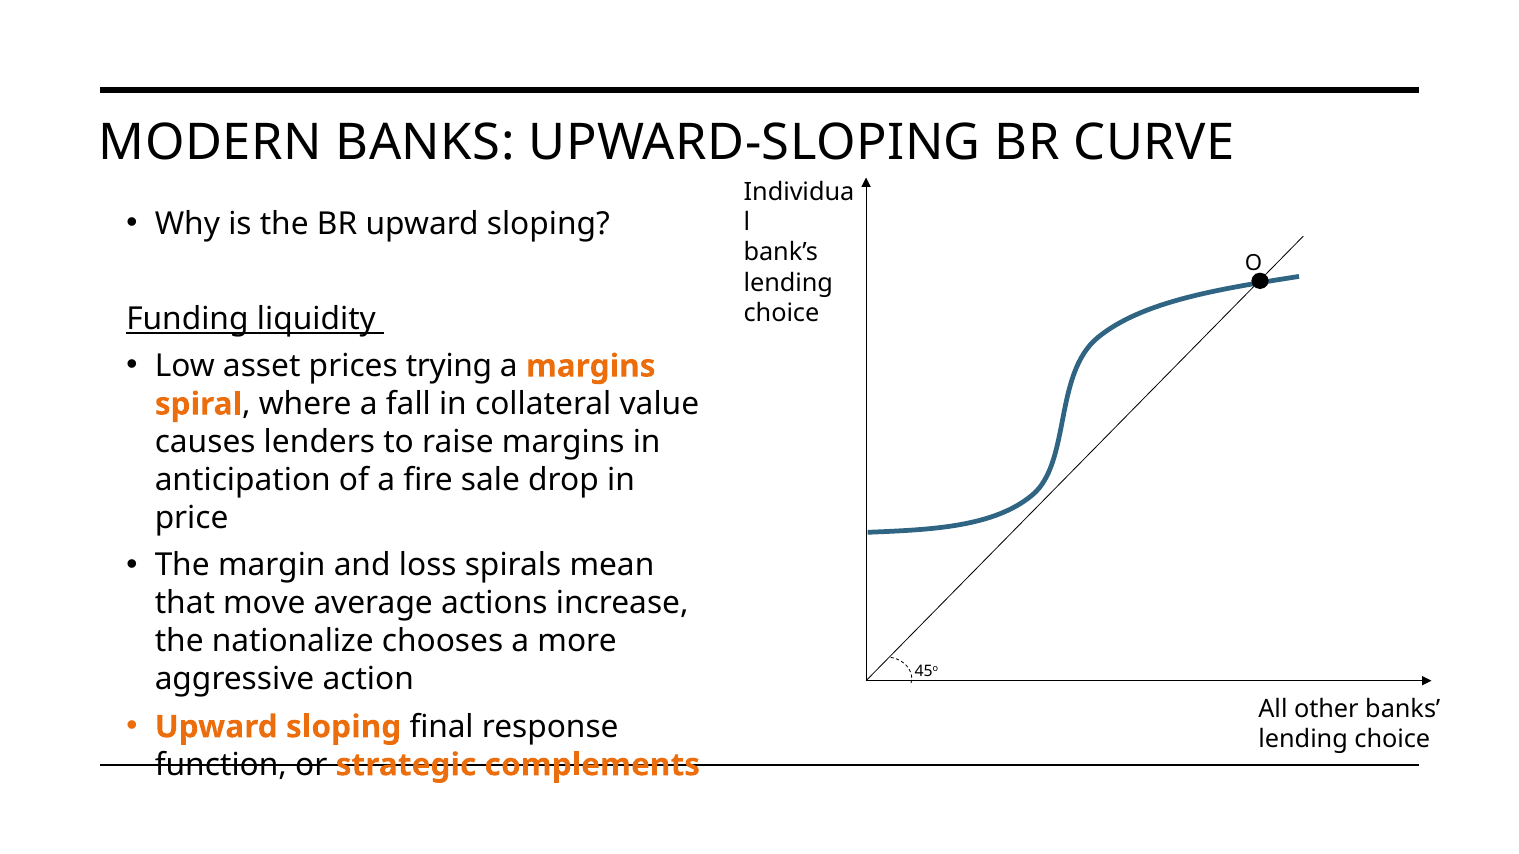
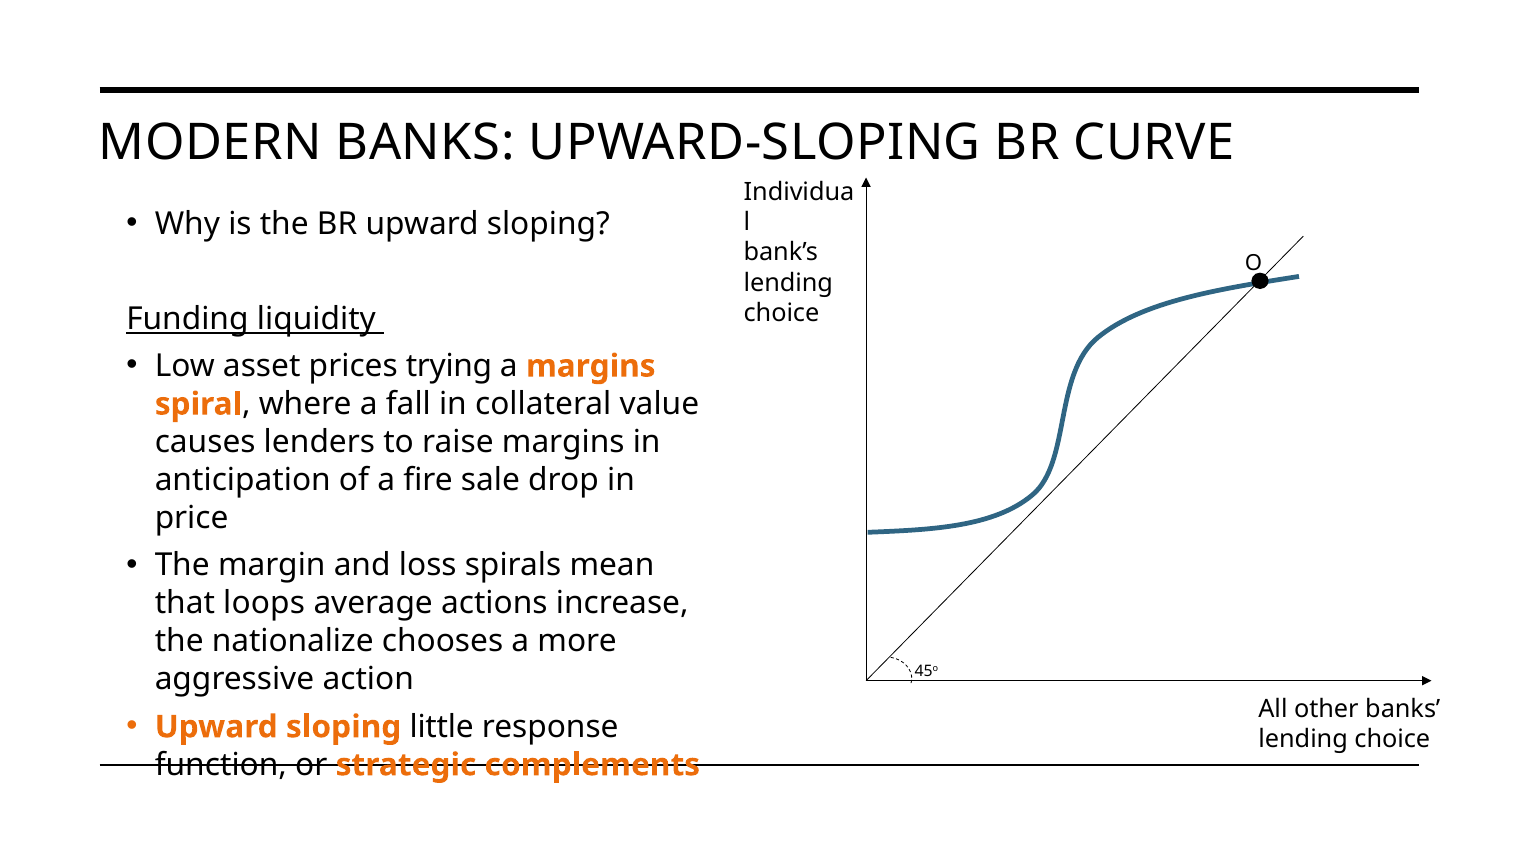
move: move -> loops
final: final -> little
